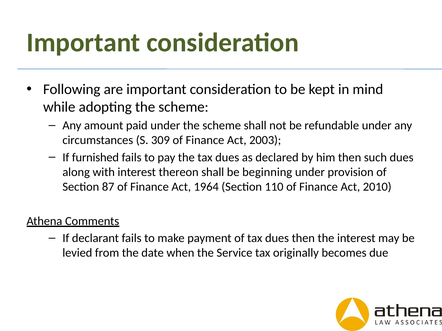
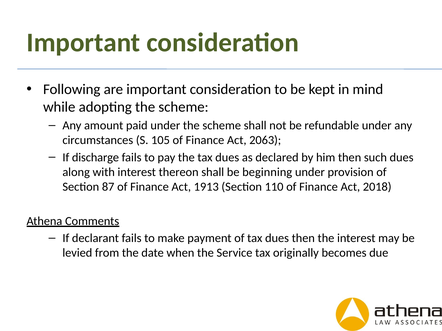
309: 309 -> 105
2003: 2003 -> 2063
furnished: furnished -> discharge
1964: 1964 -> 1913
2010: 2010 -> 2018
